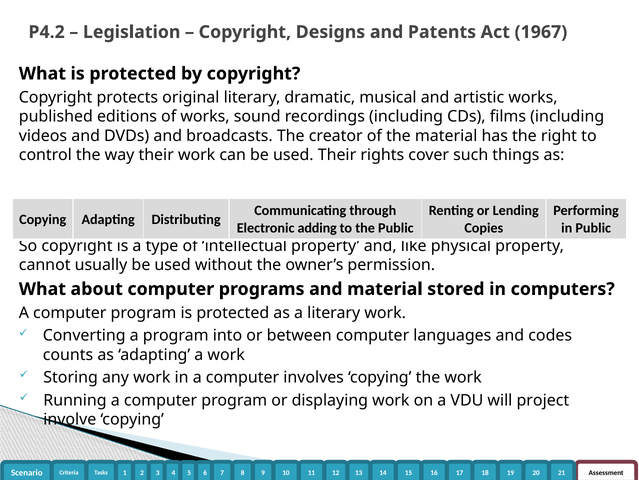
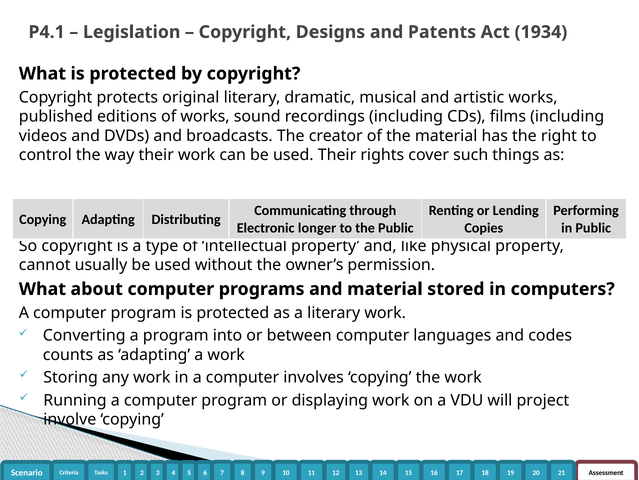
P4.2: P4.2 -> P4.1
1967: 1967 -> 1934
adding: adding -> longer
